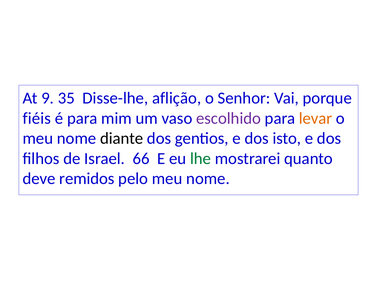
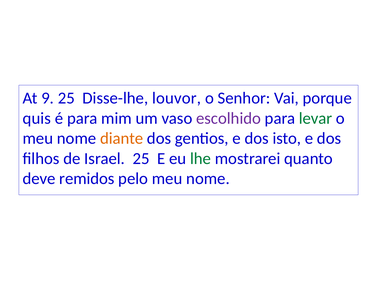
9 35: 35 -> 25
aflição: aflição -> louvor
fiéis: fiéis -> quis
levar colour: orange -> green
diante colour: black -> orange
Israel 66: 66 -> 25
